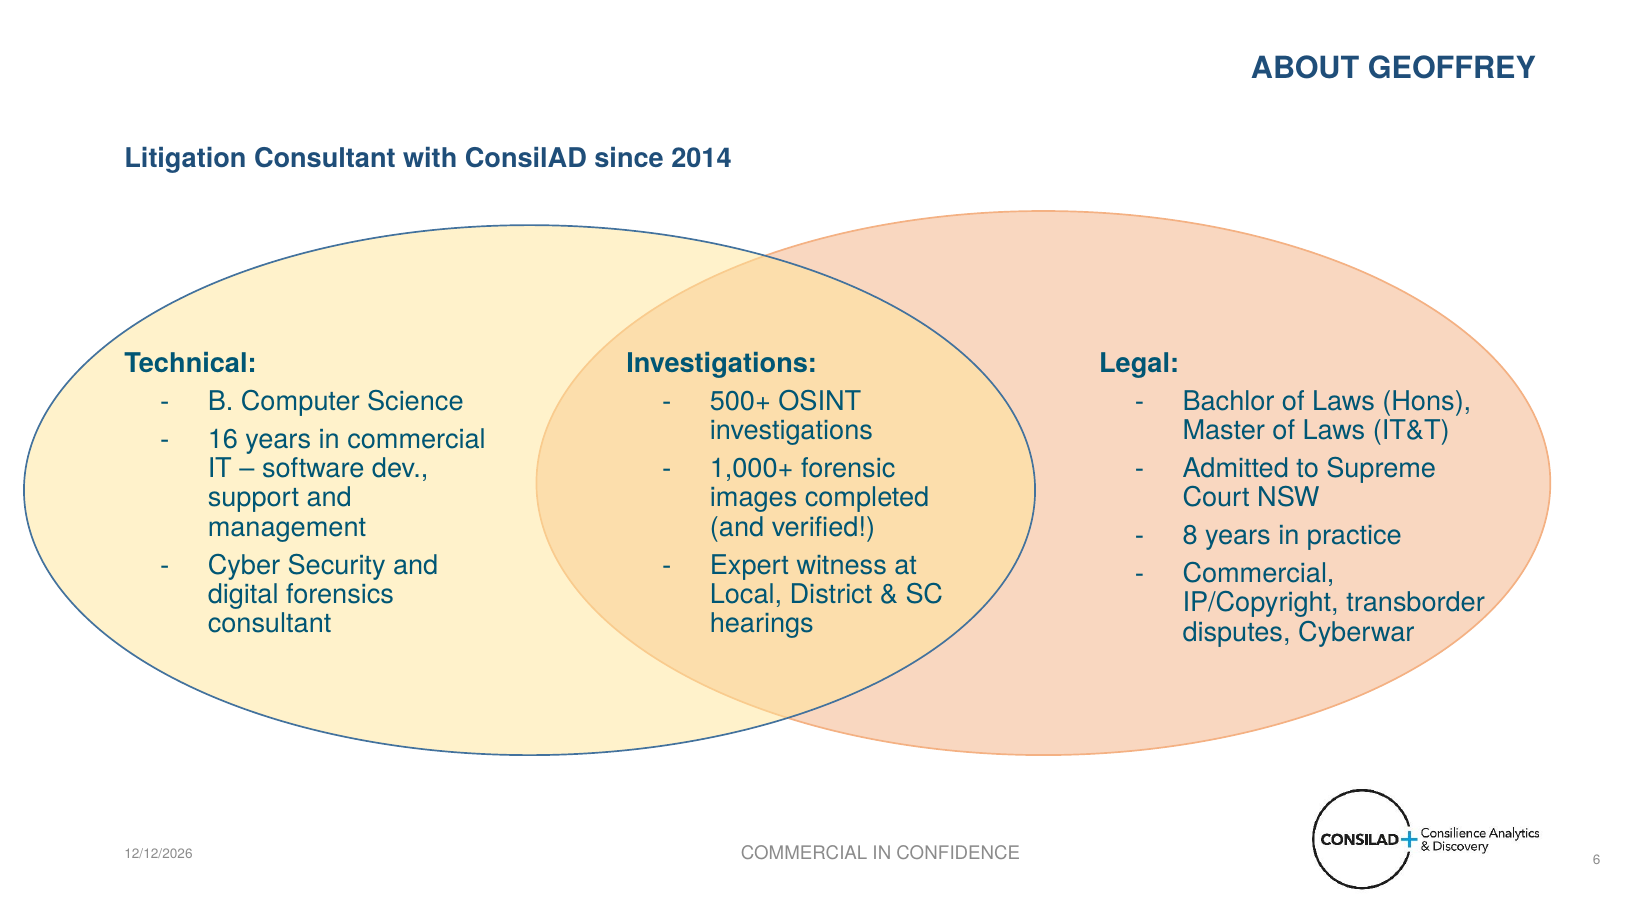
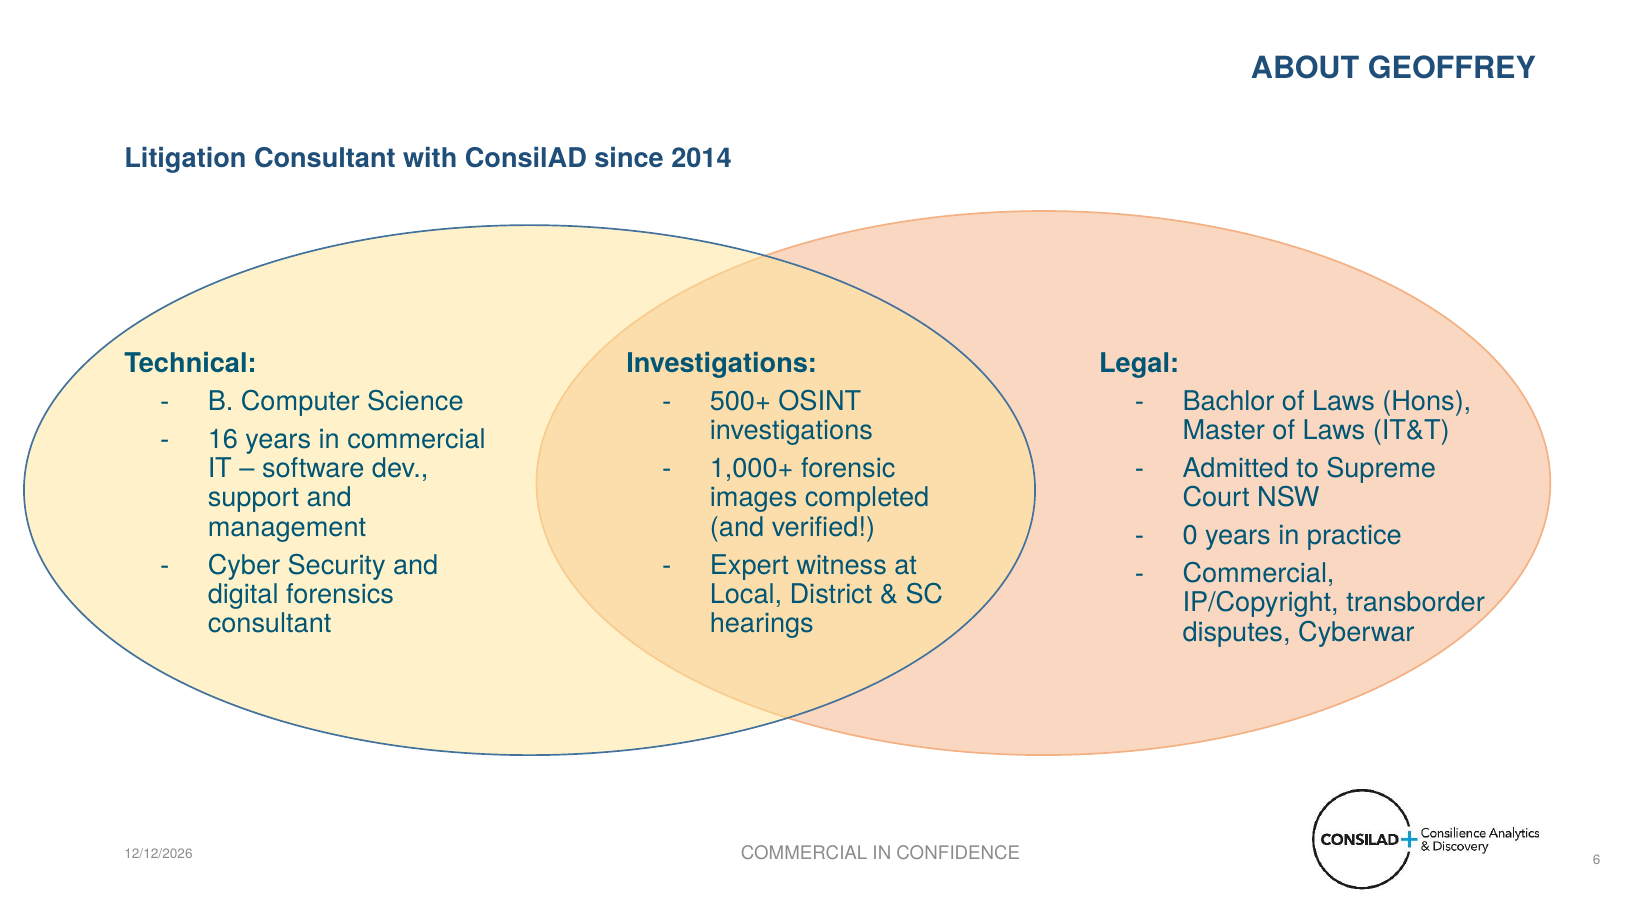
8: 8 -> 0
